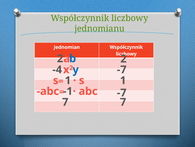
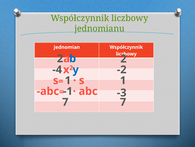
-4 -7: -7 -> -2
-7 at (122, 92): -7 -> -3
